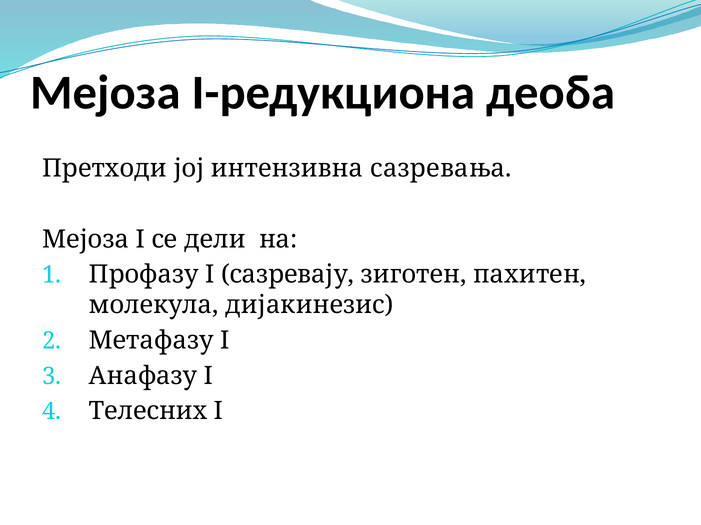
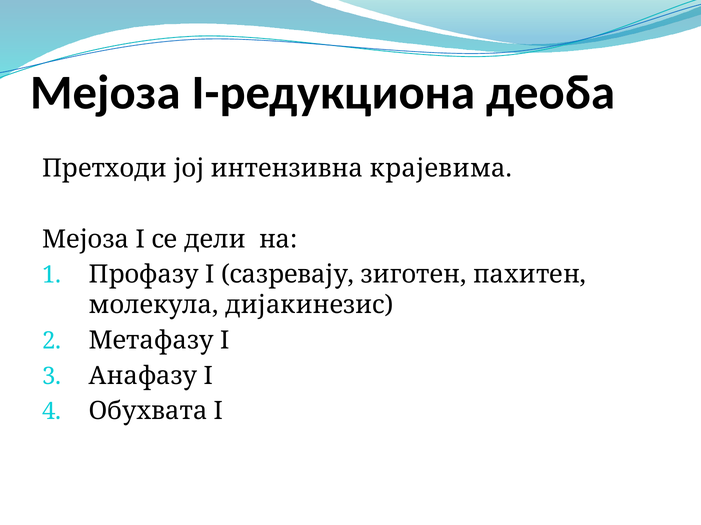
сазревања: сазревања -> крајевима
Телесних: Телесних -> Обухвата
